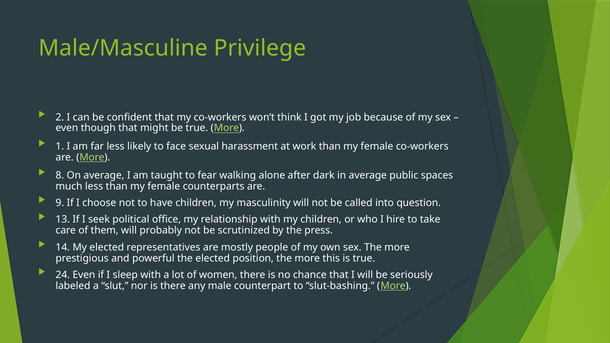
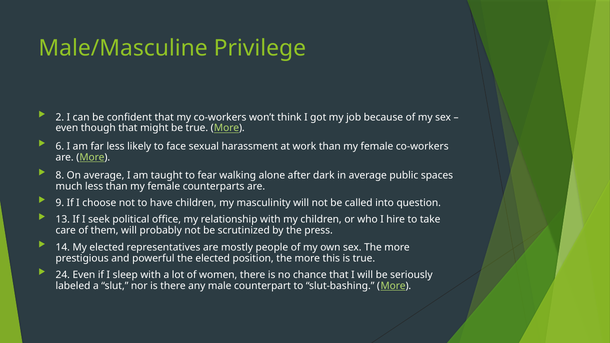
1: 1 -> 6
